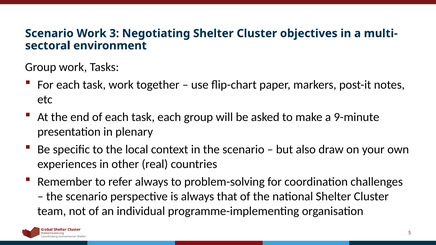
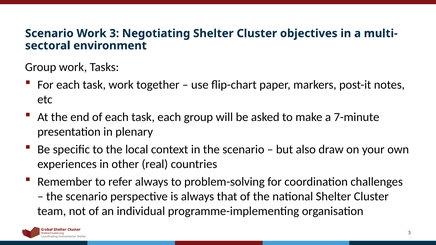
9-minute: 9-minute -> 7-minute
